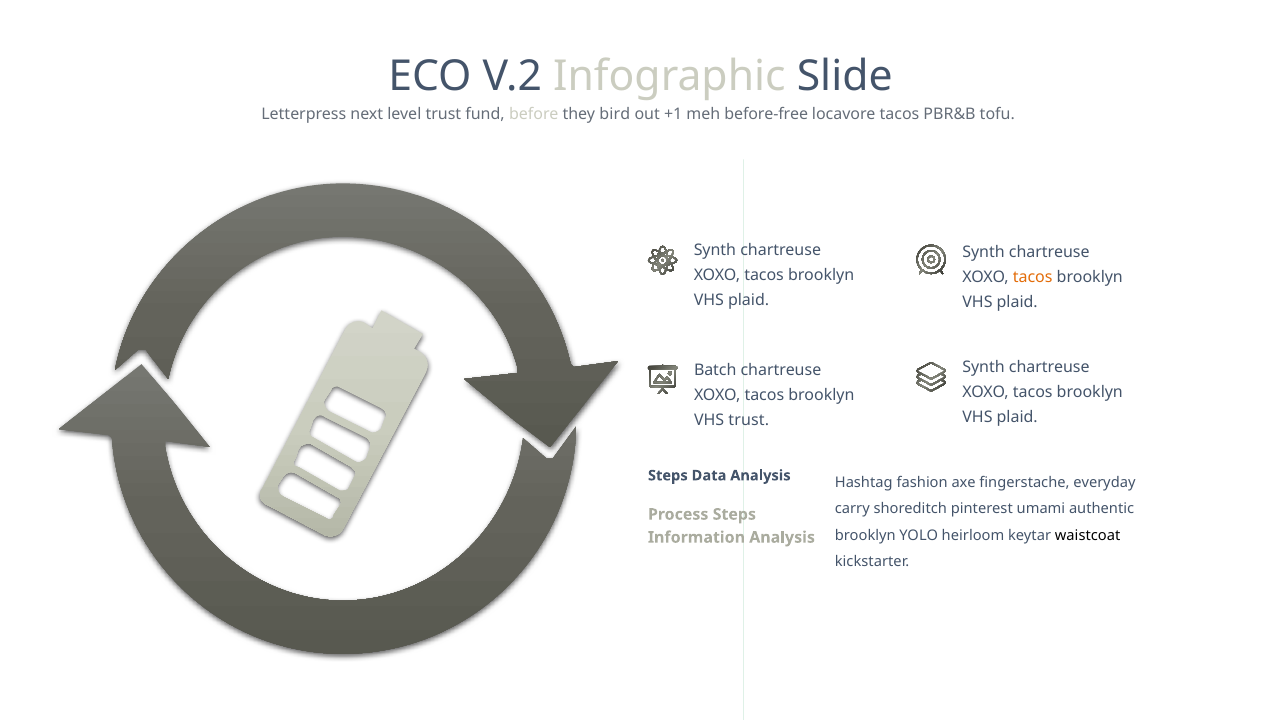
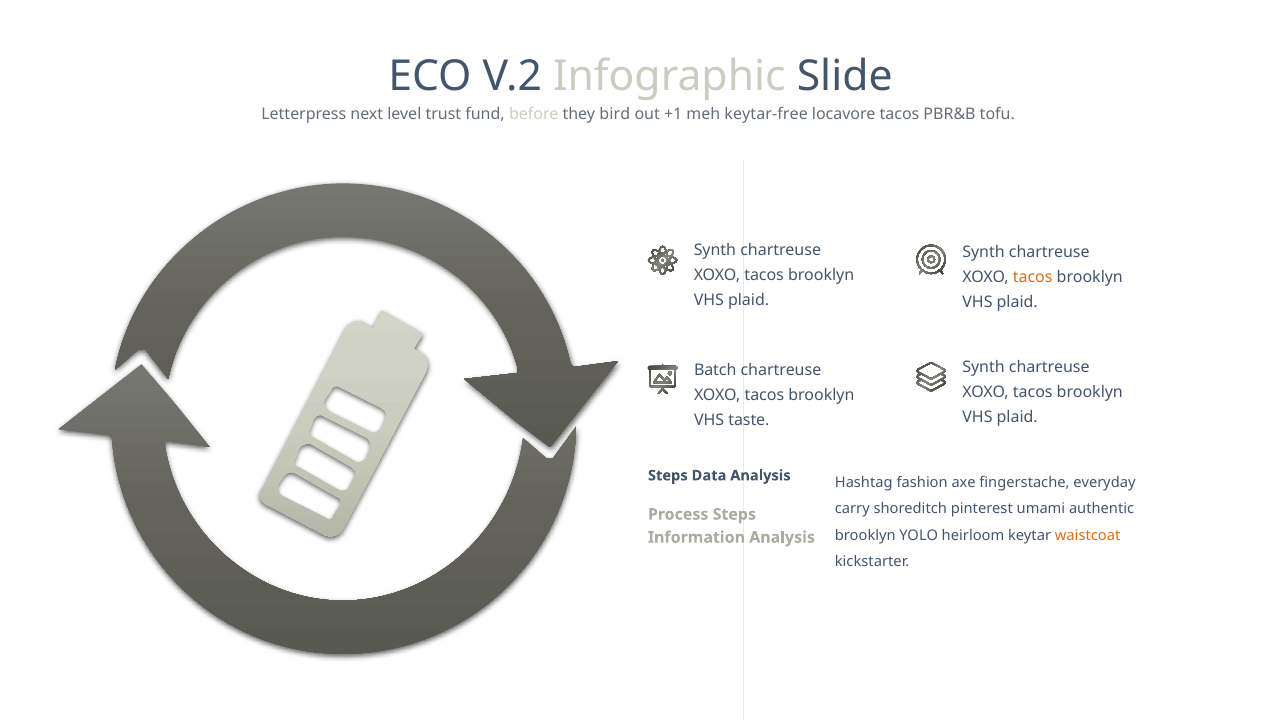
before-free: before-free -> keytar-free
VHS trust: trust -> taste
waistcoat colour: black -> orange
